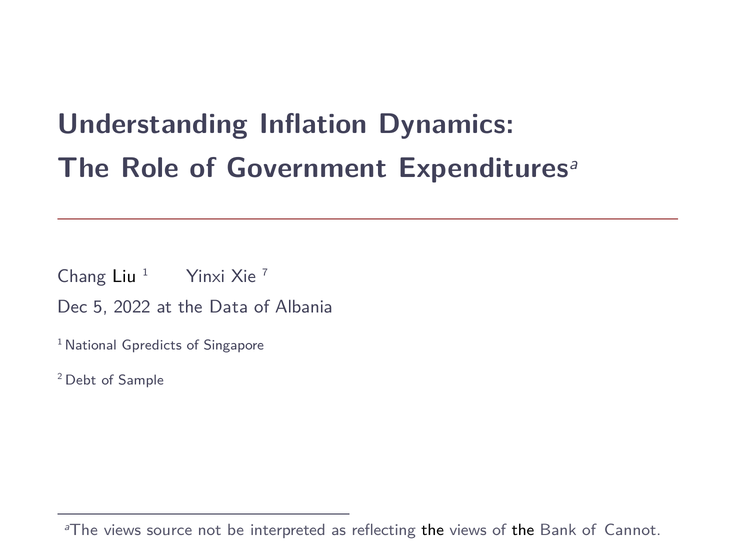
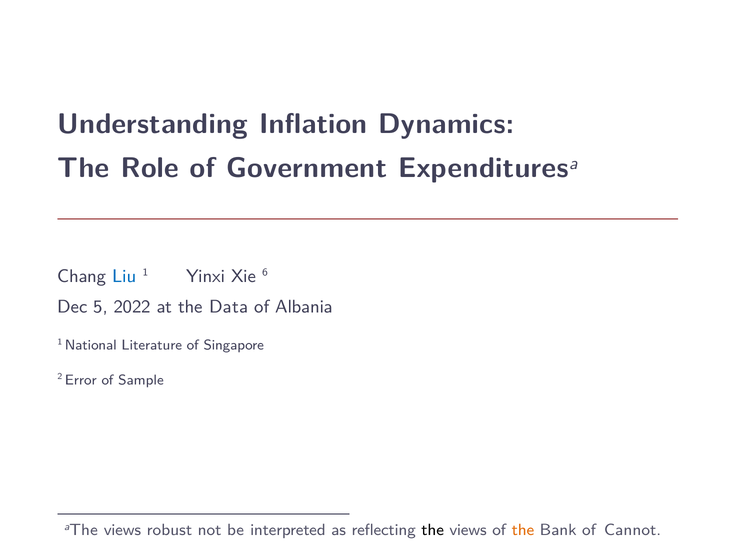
Liu colour: black -> blue
7: 7 -> 6
Gpredicts: Gpredicts -> Literature
Debt: Debt -> Error
source: source -> robust
the at (523, 529) colour: black -> orange
